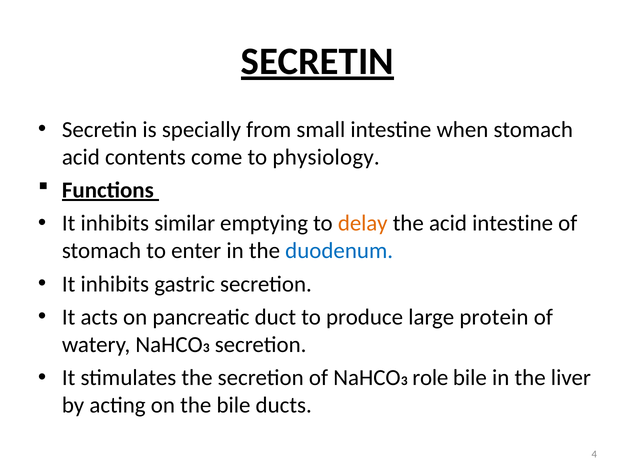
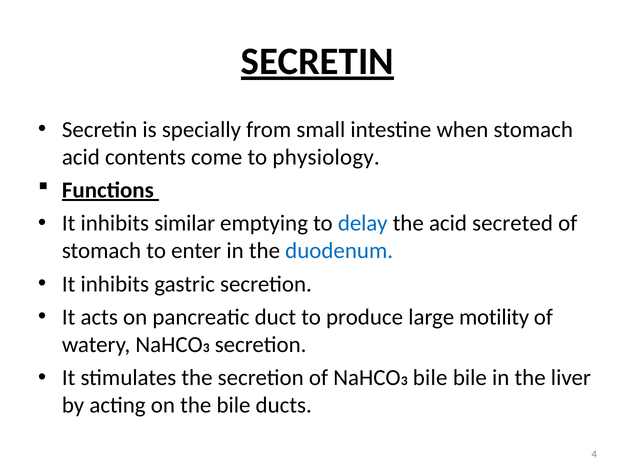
delay colour: orange -> blue
acid intestine: intestine -> secreted
protein: protein -> motility
role at (430, 378): role -> bile
